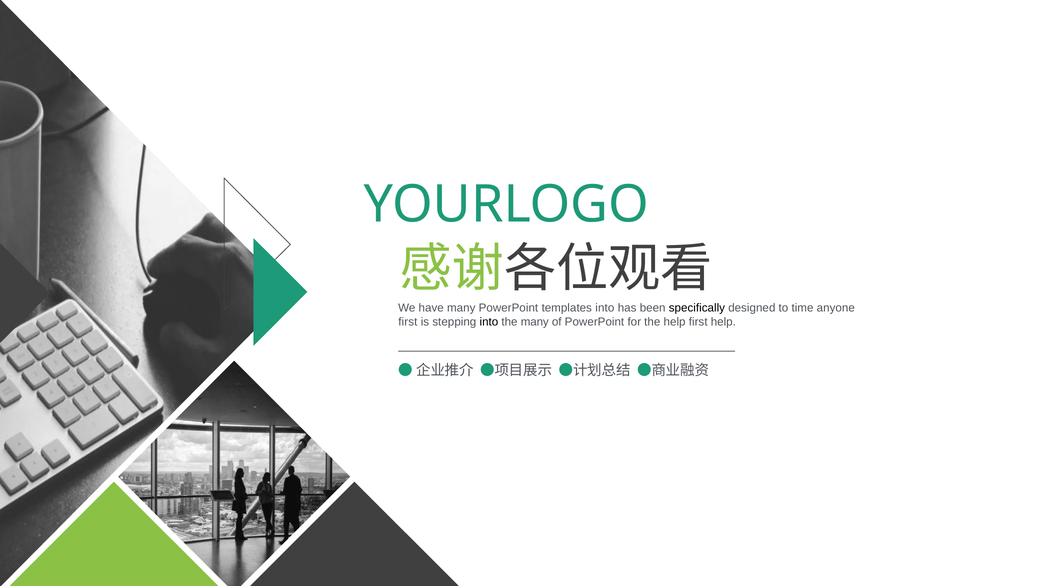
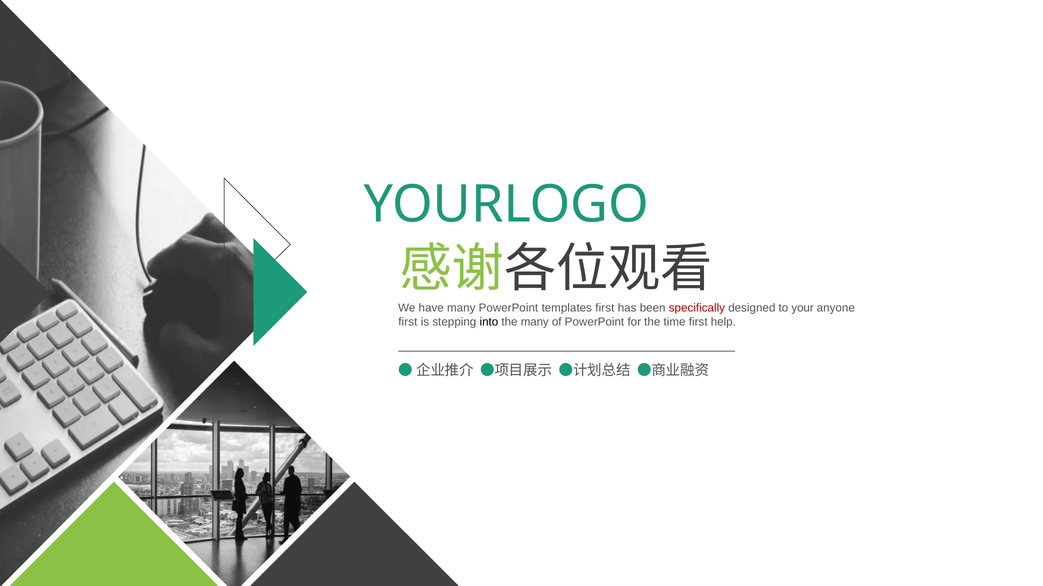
templates into: into -> first
specifically colour: black -> red
time: time -> your
the help: help -> time
